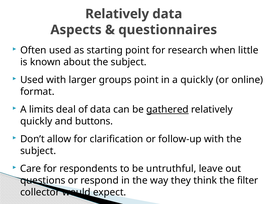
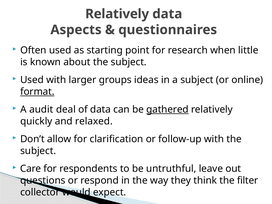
groups point: point -> ideas
a quickly: quickly -> subject
format underline: none -> present
limits: limits -> audit
buttons: buttons -> relaxed
